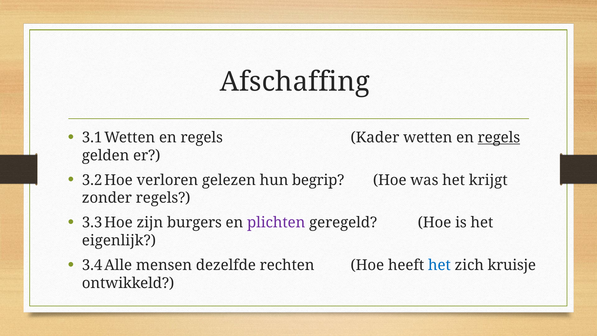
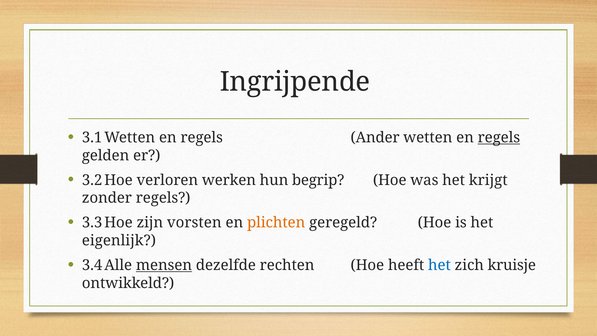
Afschaffing: Afschaffing -> Ingrijpende
Kader: Kader -> Ander
gelezen: gelezen -> werken
burgers: burgers -> vorsten
plichten colour: purple -> orange
mensen underline: none -> present
